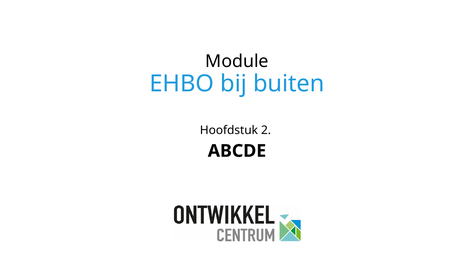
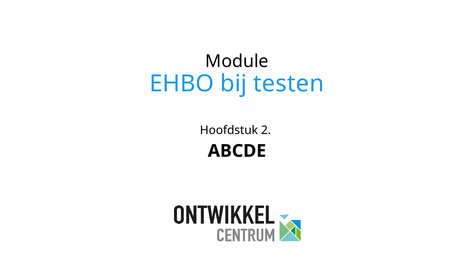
buiten: buiten -> testen
